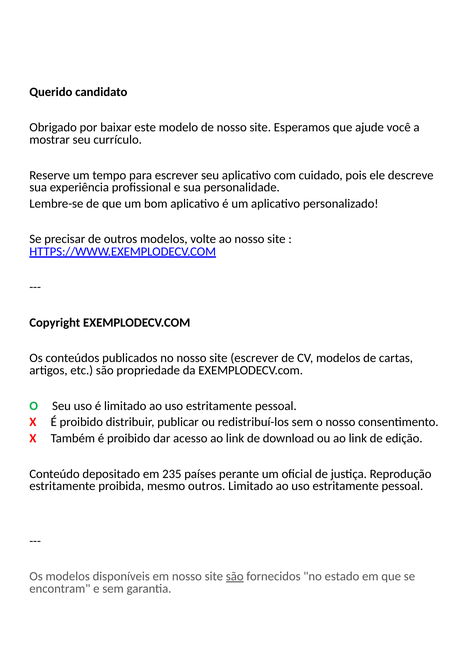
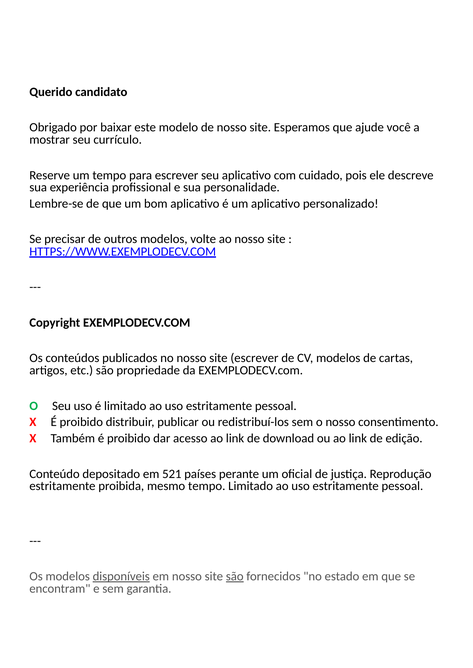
235: 235 -> 521
mesmo outros: outros -> tempo
disponíveis underline: none -> present
